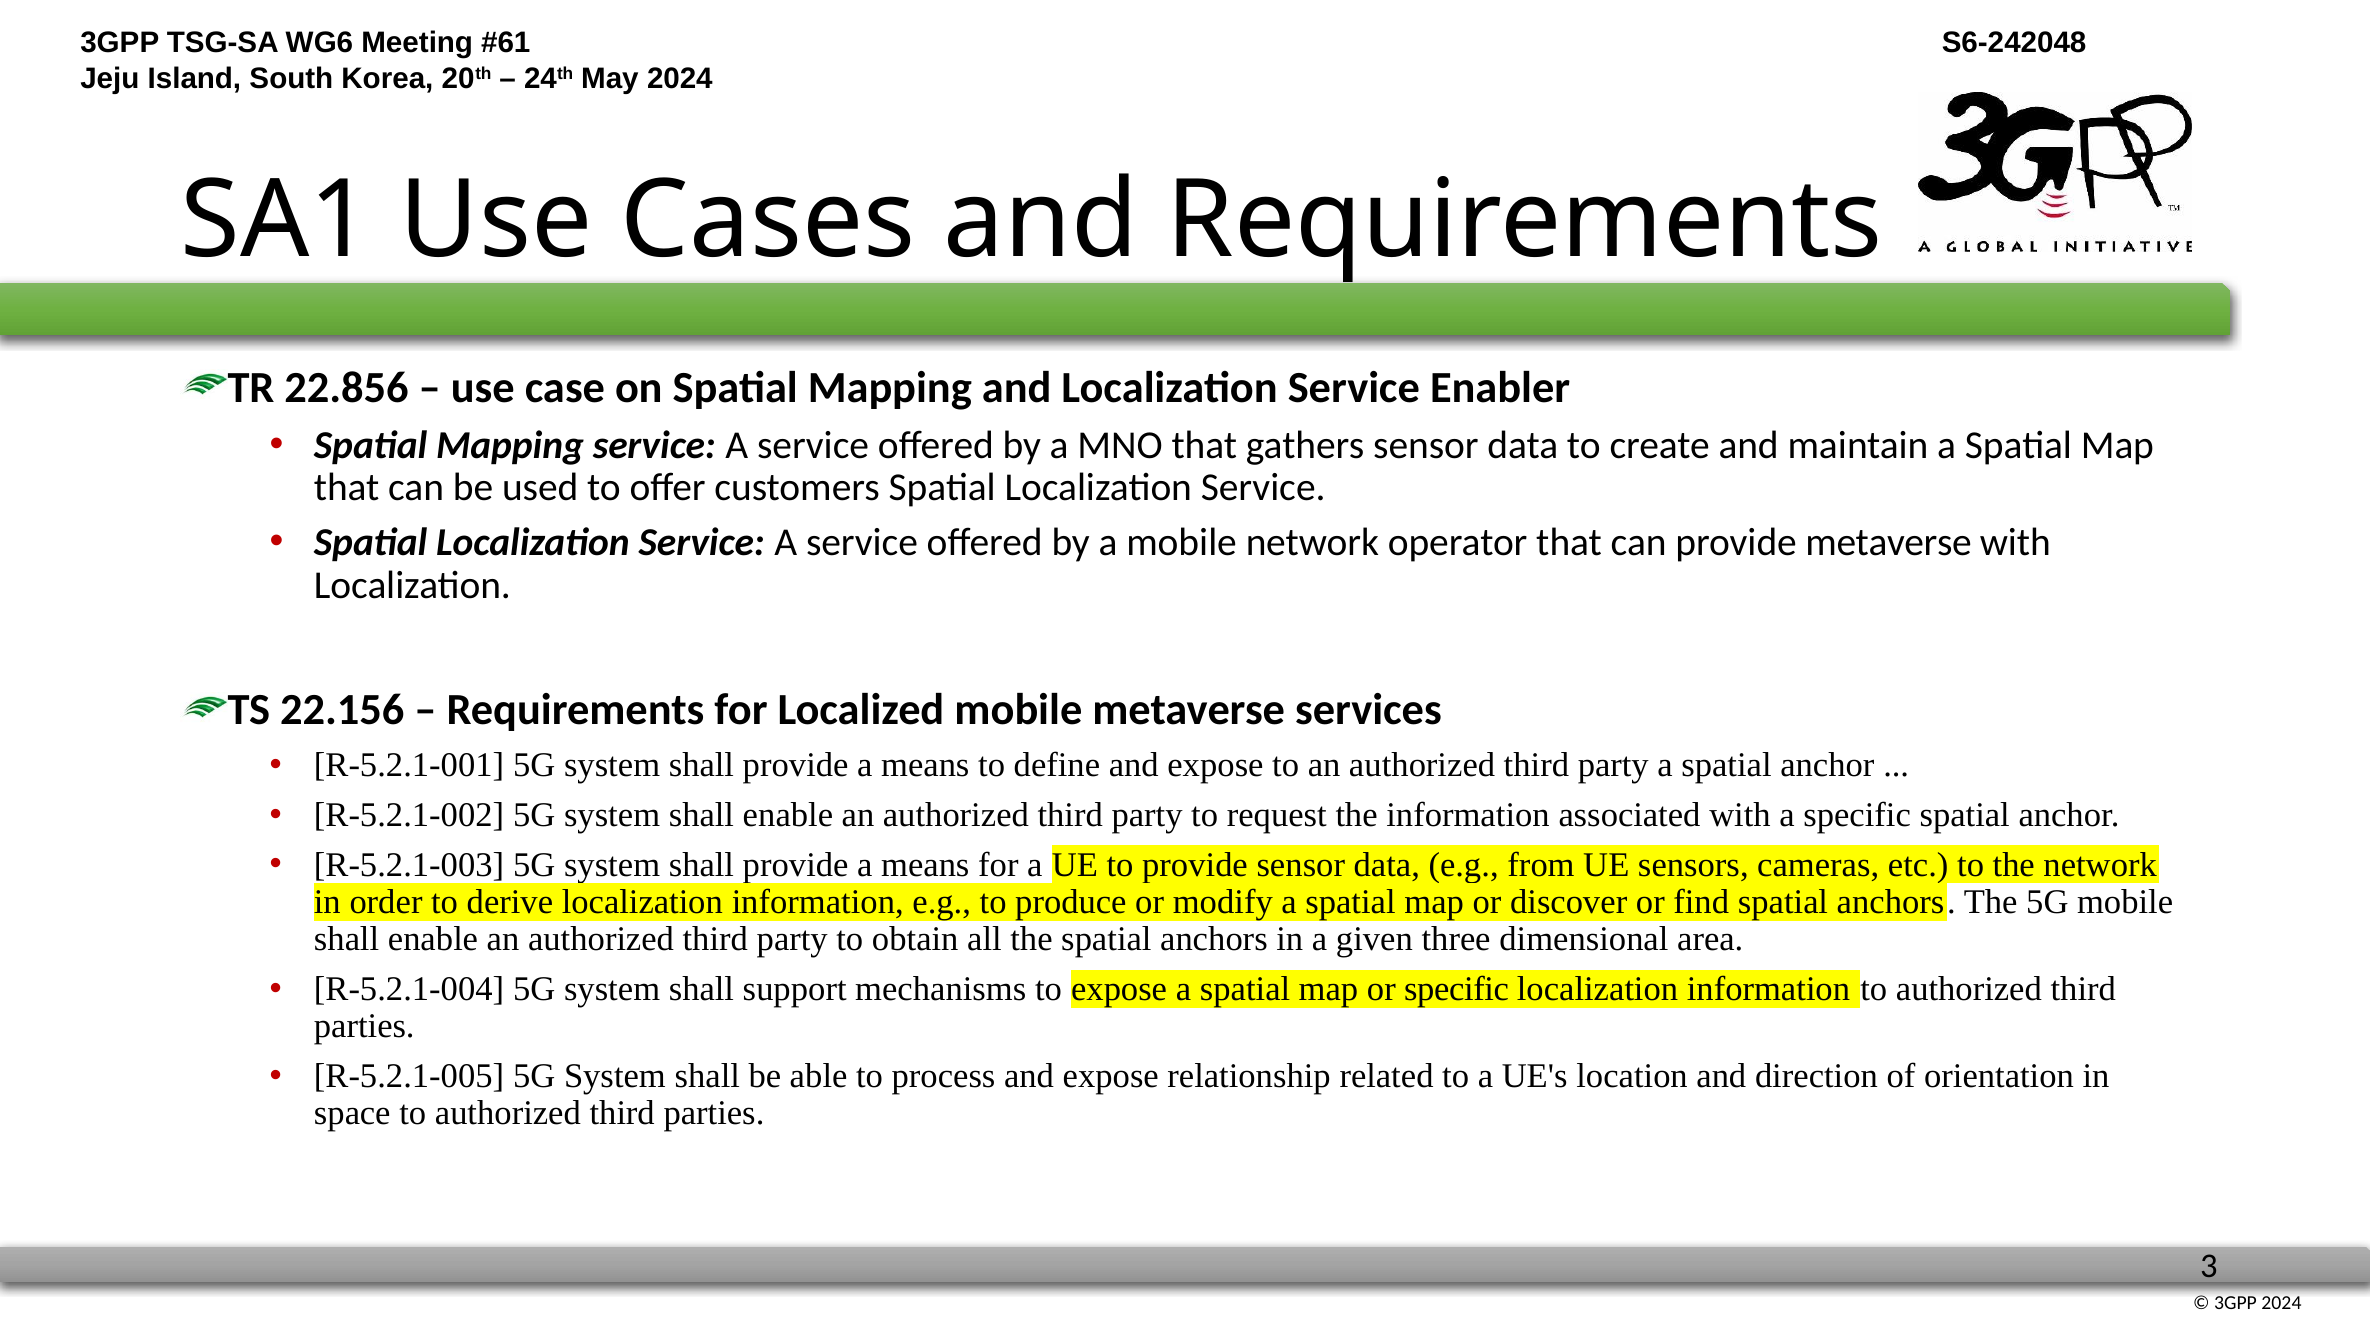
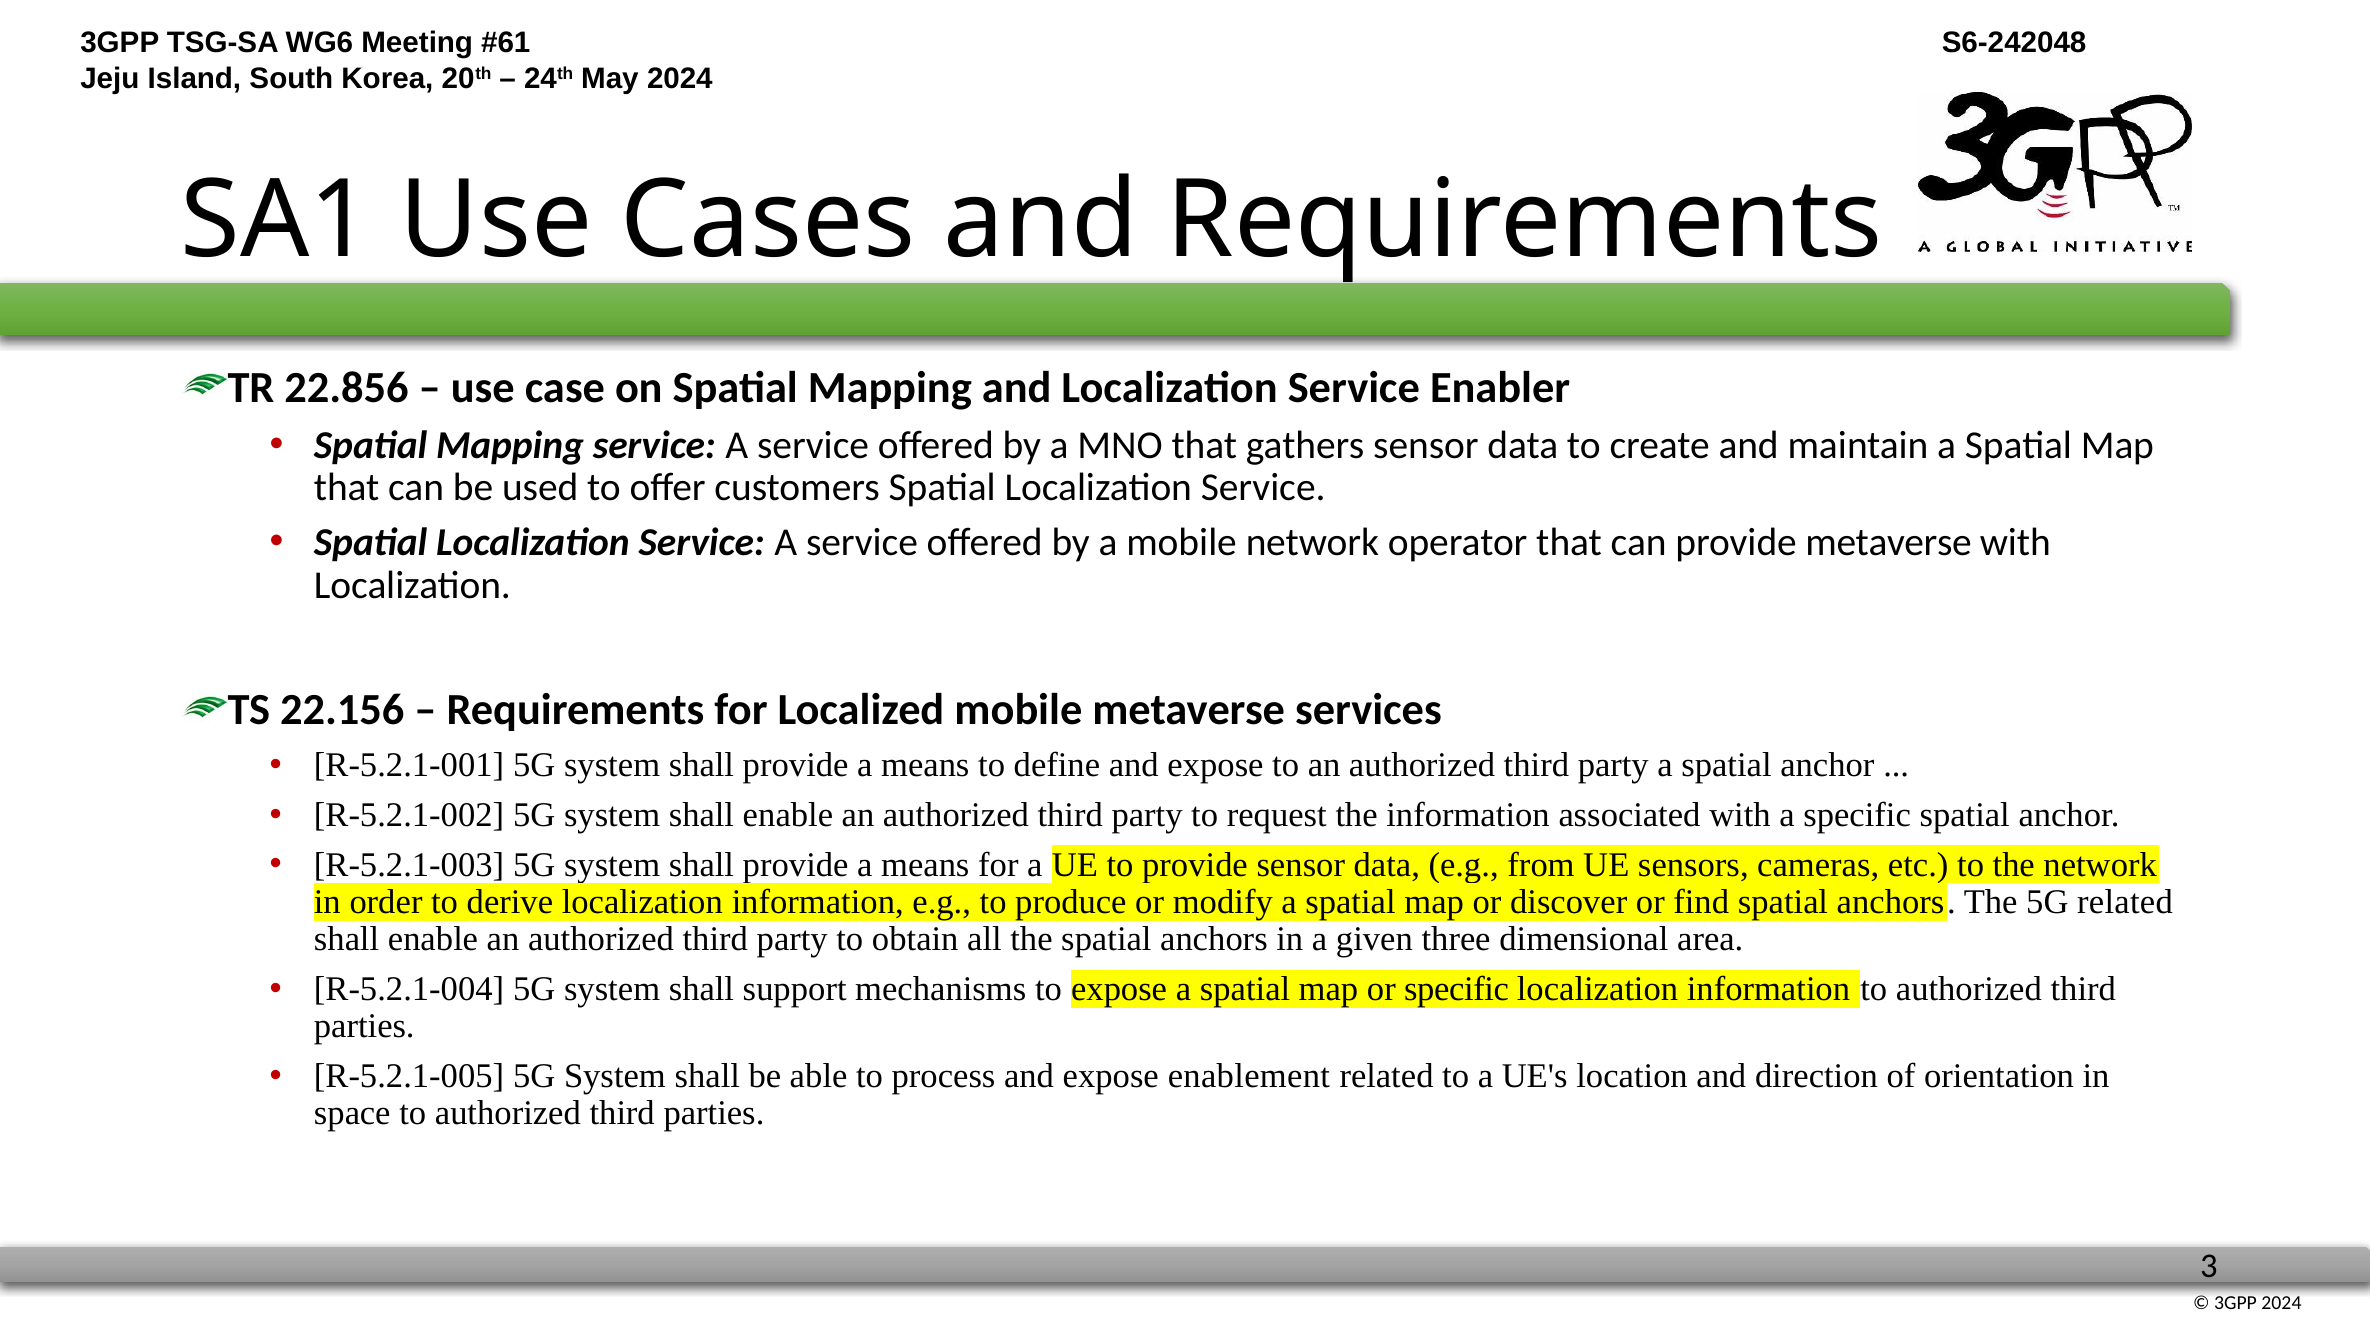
5G mobile: mobile -> related
relationship: relationship -> enablement
